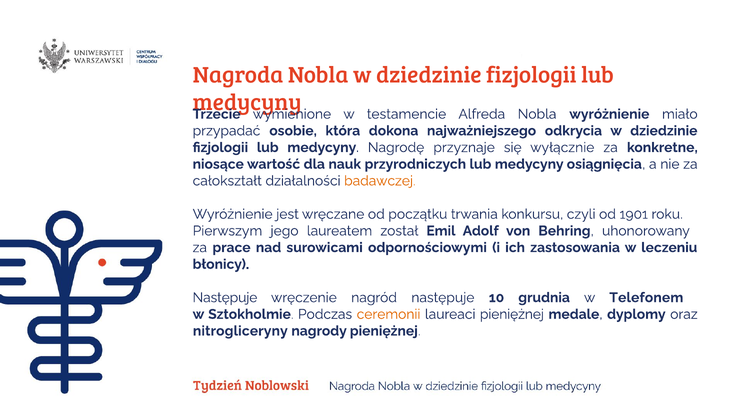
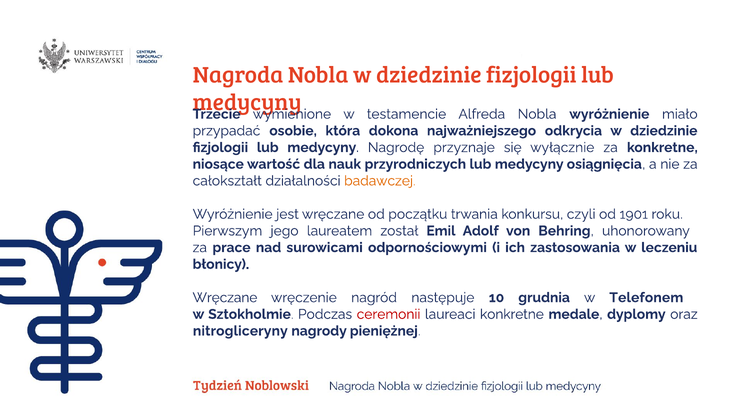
Następuje at (225, 297): Następuje -> Wręczane
ceremonii colour: orange -> red
laureaci pieniężnej: pieniężnej -> konkretne
